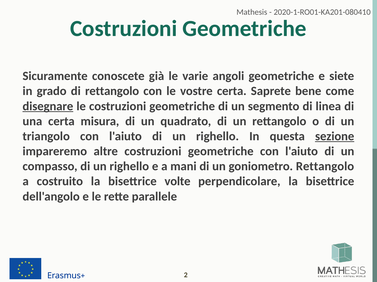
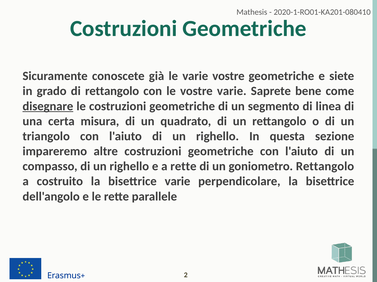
varie angoli: angoli -> vostre
vostre certa: certa -> varie
sezione underline: present -> none
a mani: mani -> rette
bisettrice volte: volte -> varie
